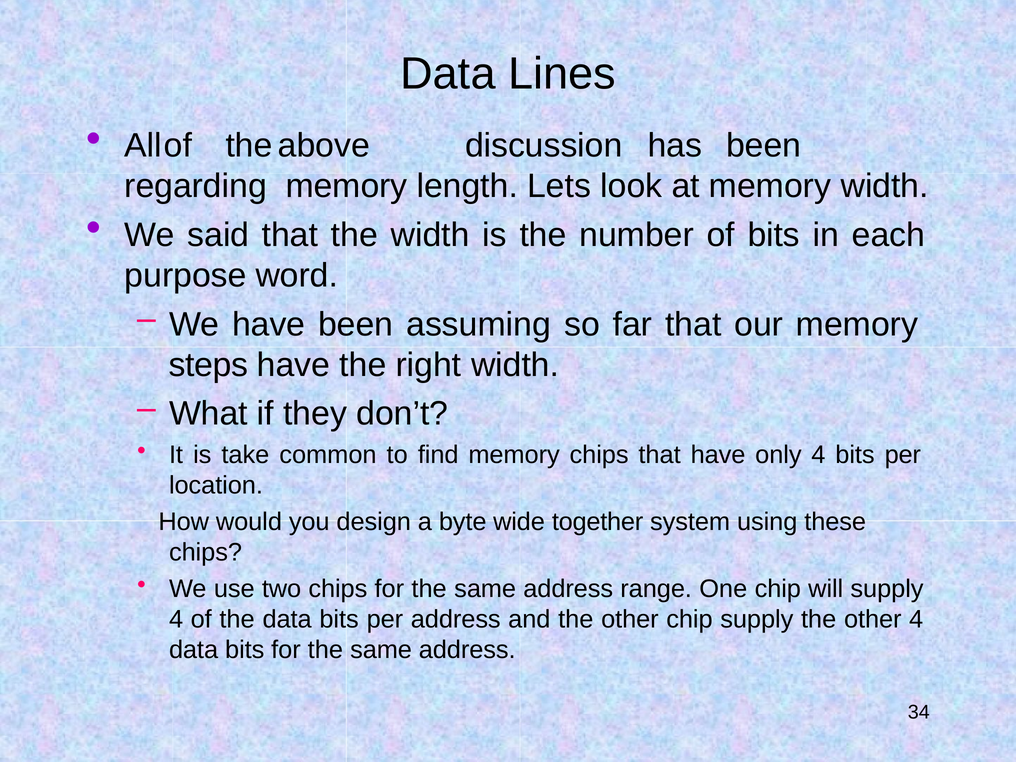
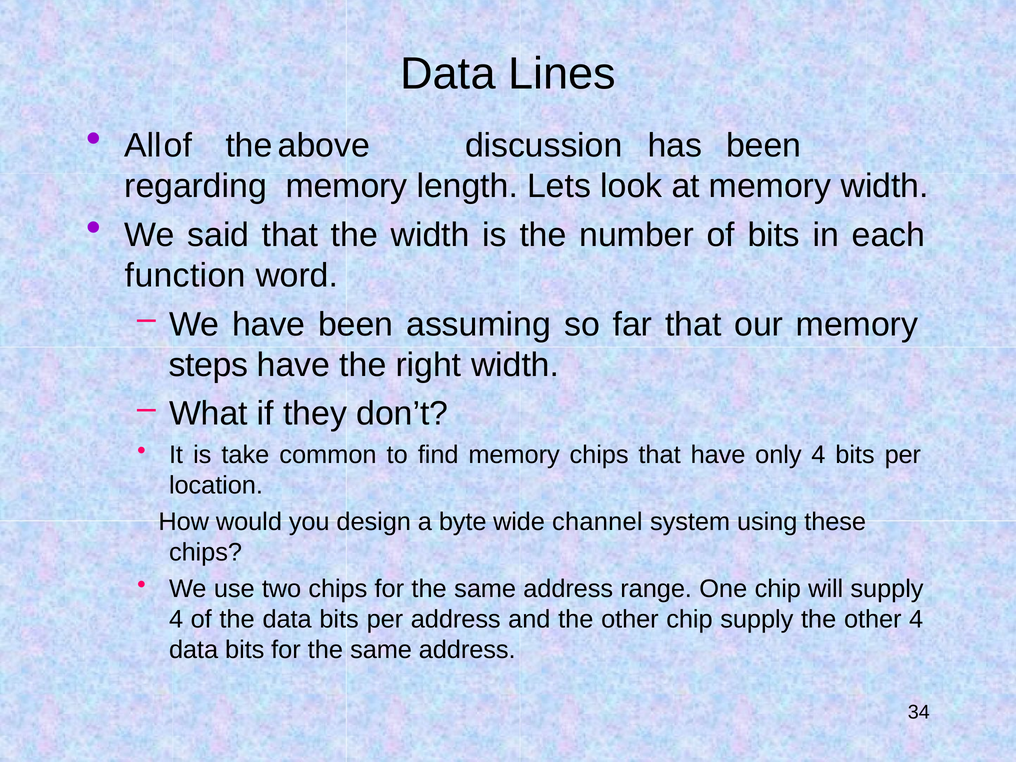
purpose: purpose -> function
together: together -> channel
